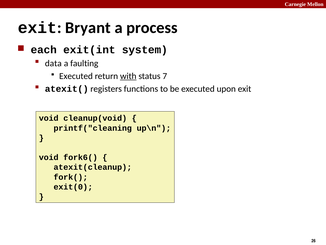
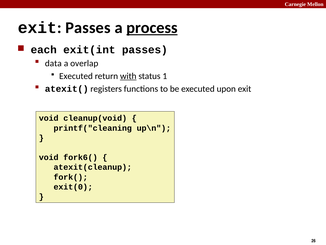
exit Bryant: Bryant -> Passes
process underline: none -> present
exit(int system: system -> passes
faulting: faulting -> overlap
7: 7 -> 1
